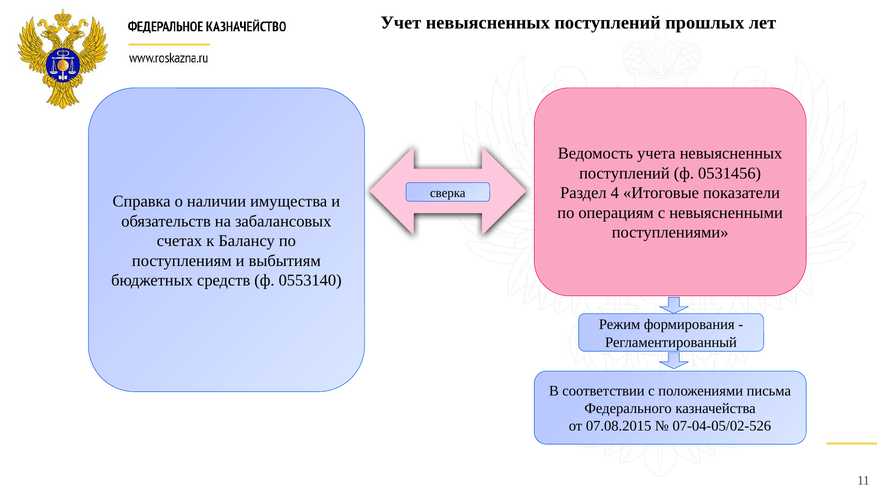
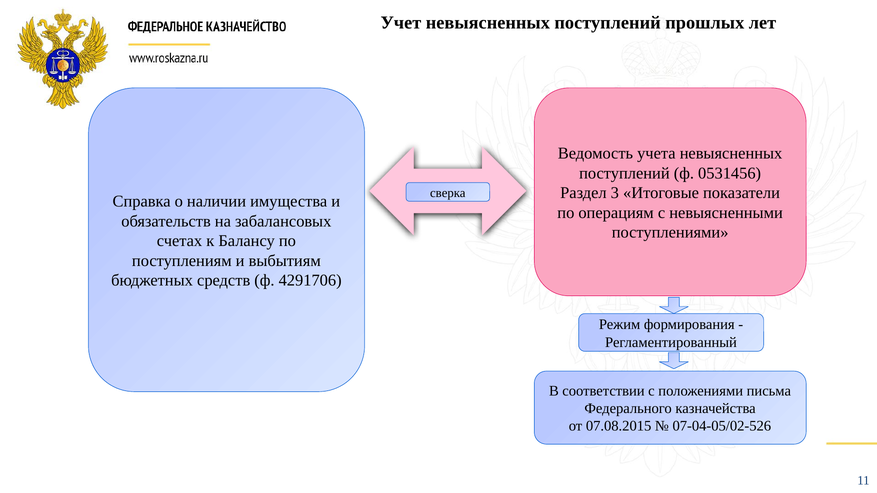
4: 4 -> 3
0553140: 0553140 -> 4291706
